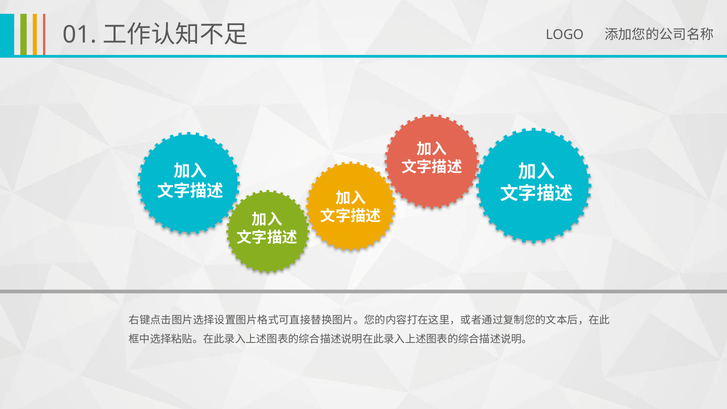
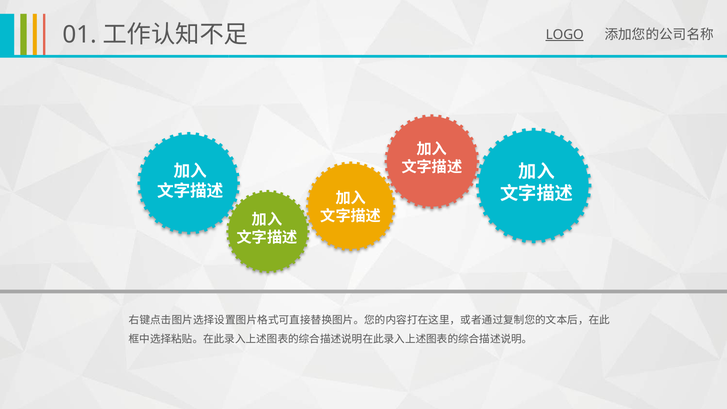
LOGO underline: none -> present
